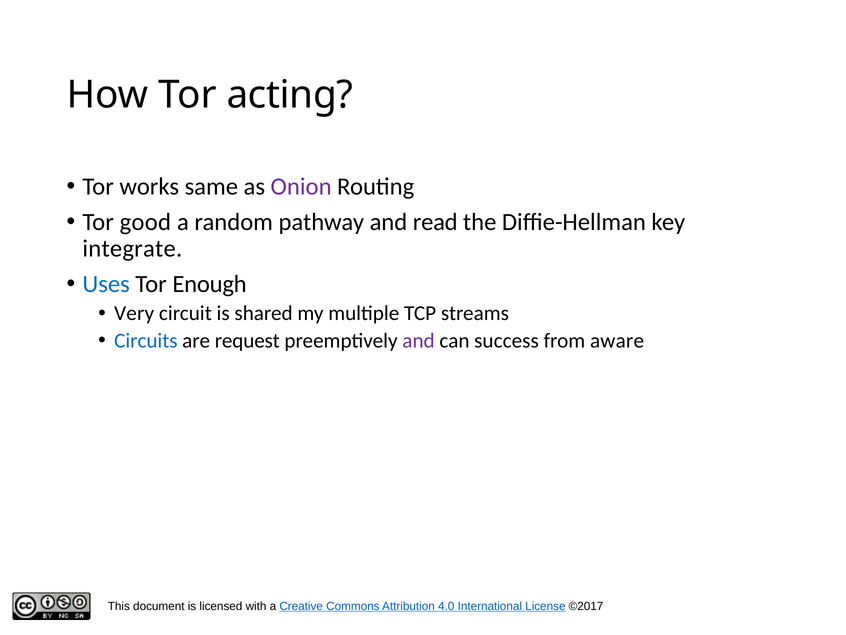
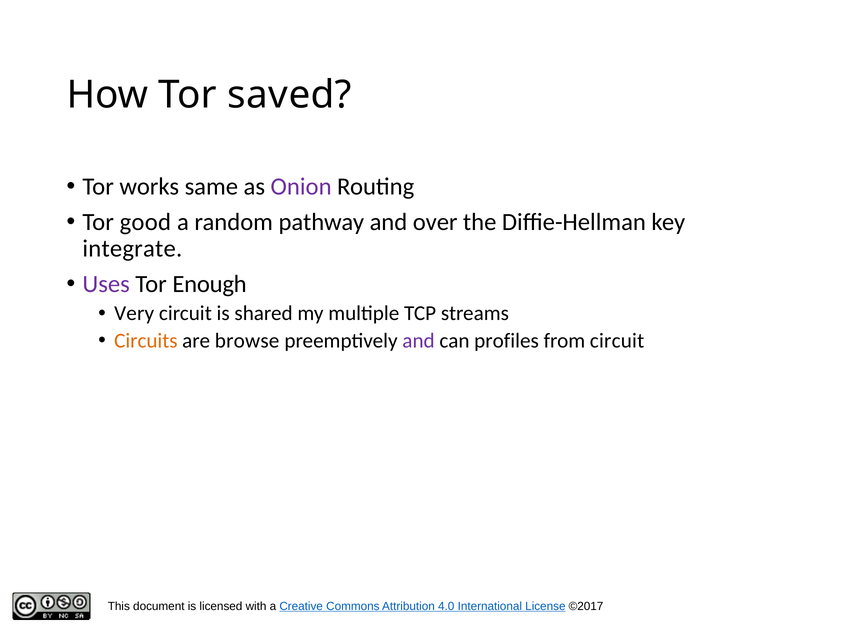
acting: acting -> saved
read: read -> over
Uses colour: blue -> purple
Circuits colour: blue -> orange
request: request -> browse
success: success -> profiles
from aware: aware -> circuit
